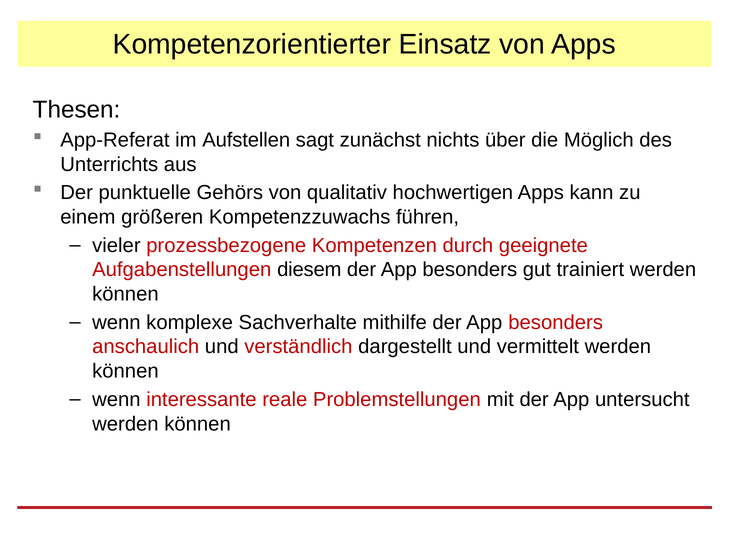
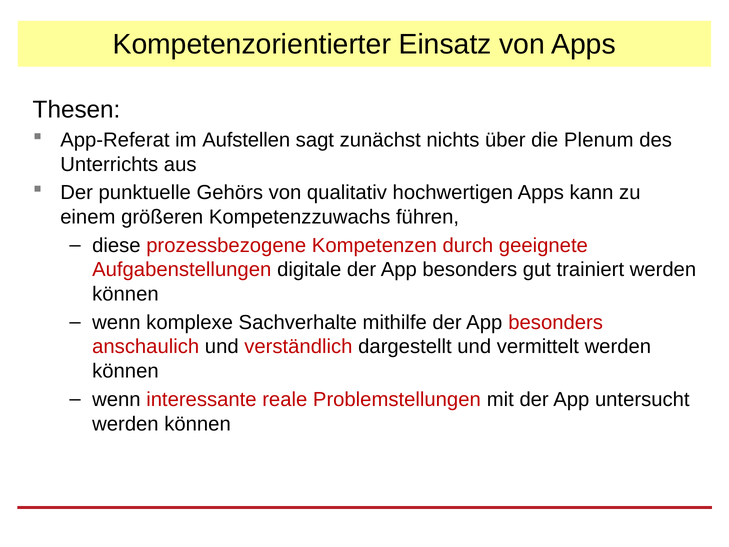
Möglich: Möglich -> Plenum
vieler: vieler -> diese
diesem: diesem -> digitale
